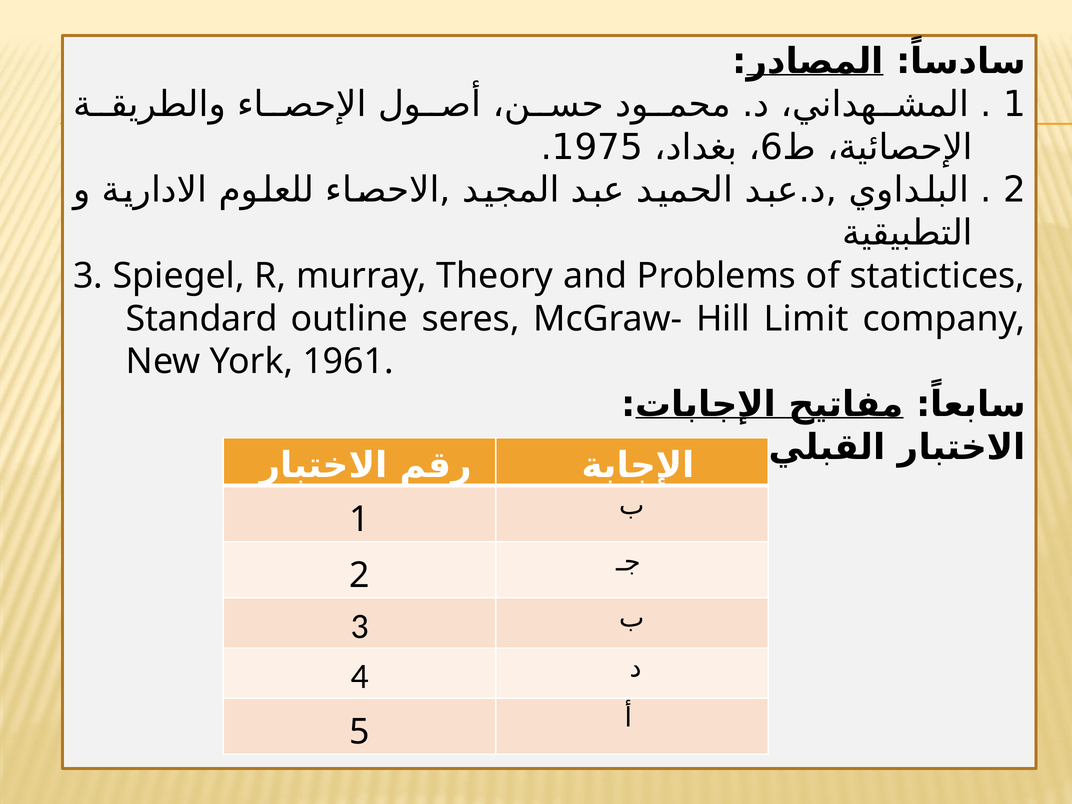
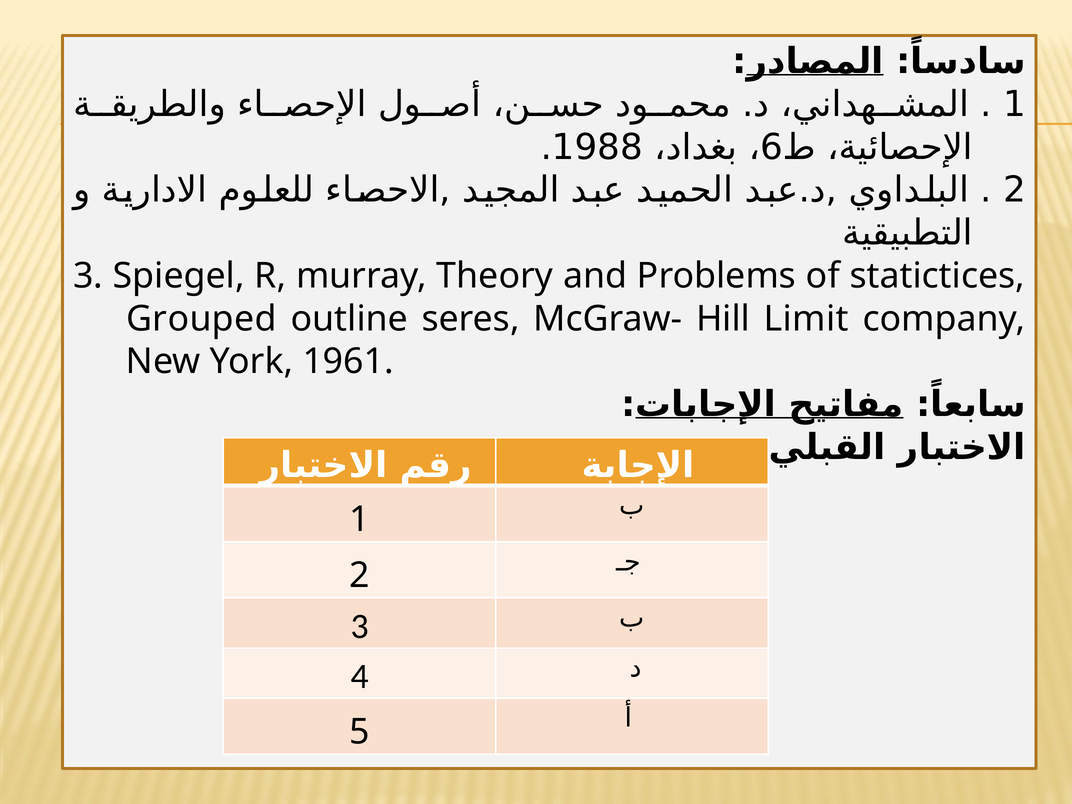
1975: 1975 -> 1988
Standard: Standard -> Grouped
